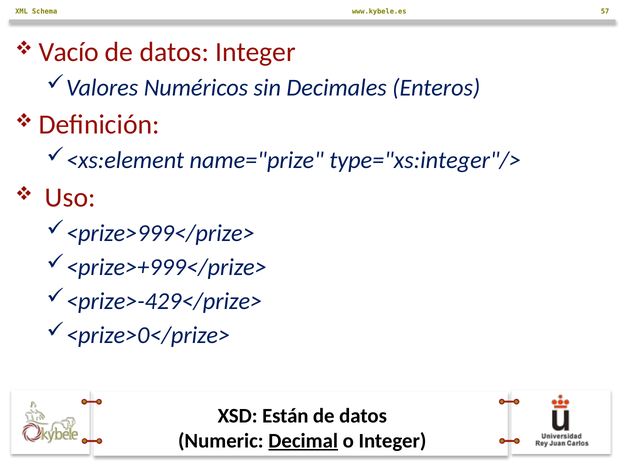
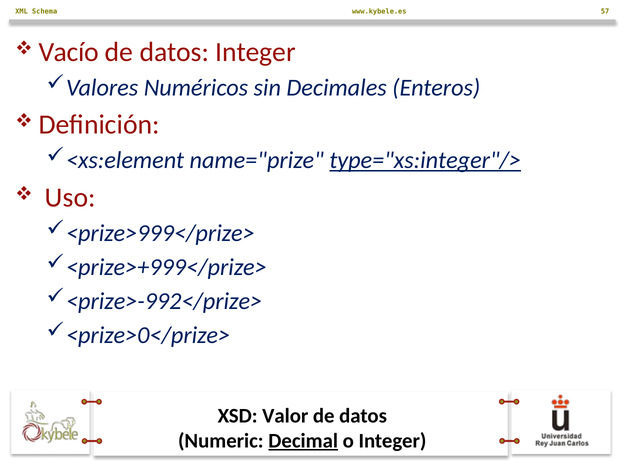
type="xs:integer"/> underline: none -> present
<prize>-429</prize>: <prize>-429</prize> -> <prize>-992</prize>
Están: Están -> Valor
